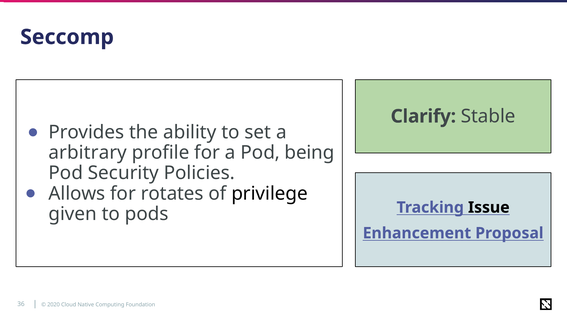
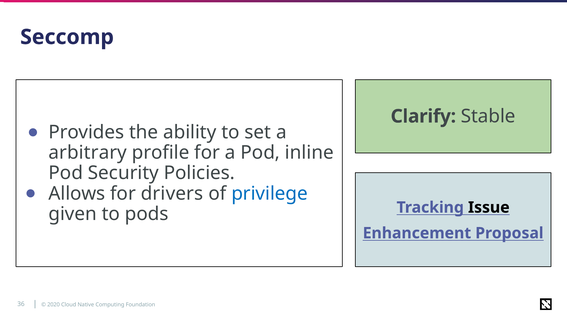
being: being -> inline
rotates: rotates -> drivers
privilege colour: black -> blue
